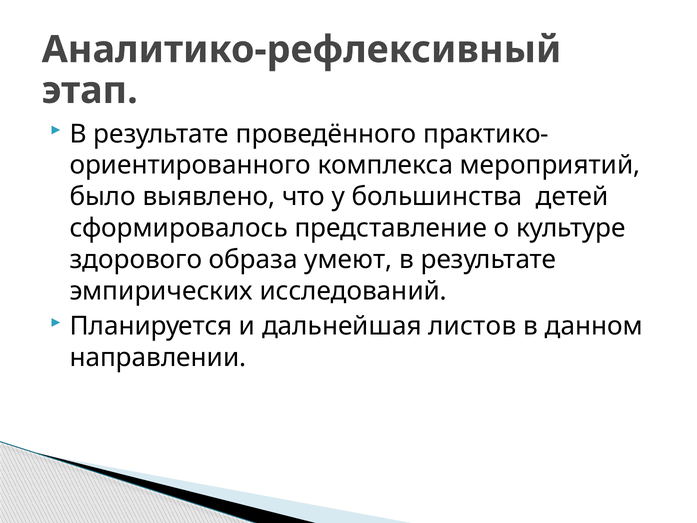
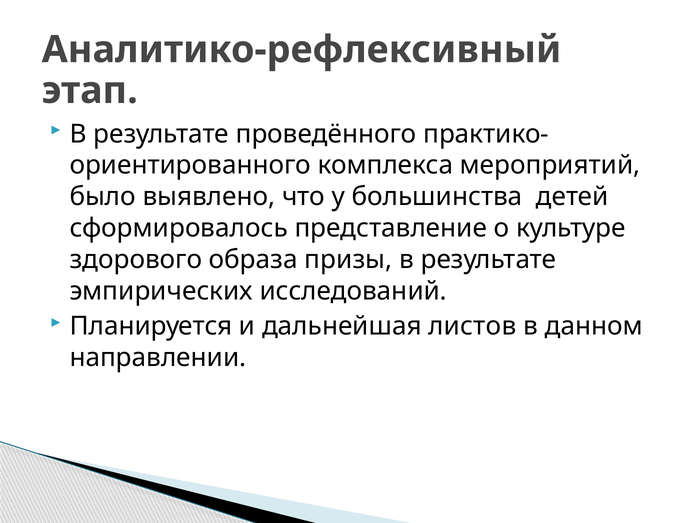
умеют: умеют -> призы
